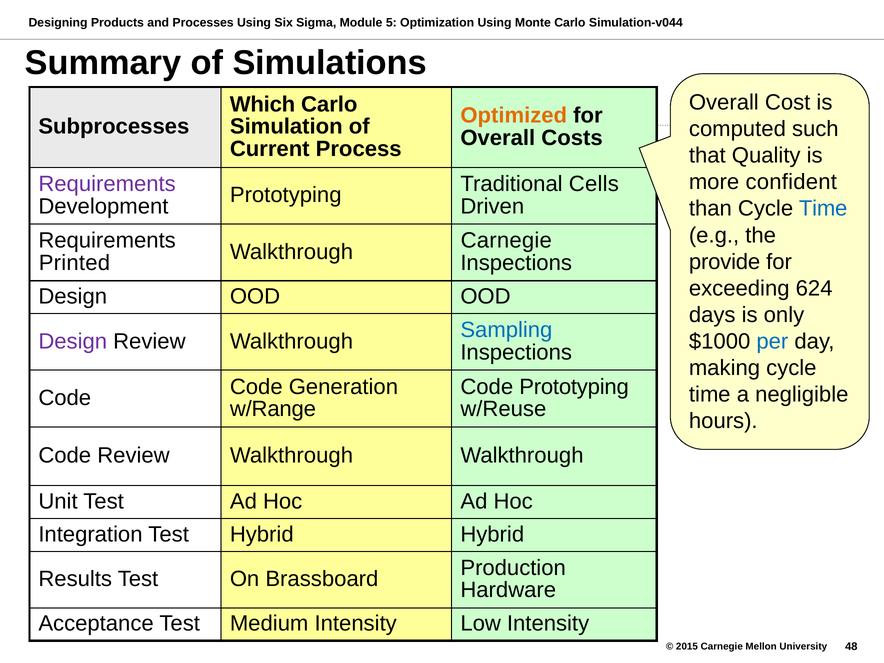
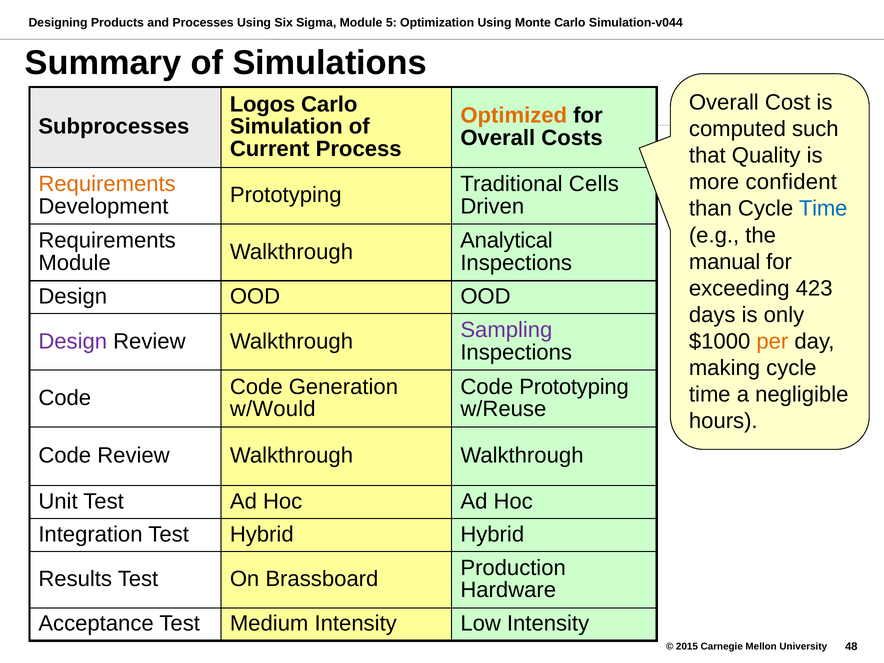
Which: Which -> Logos
Requirements at (107, 184) colour: purple -> orange
Carnegie at (506, 241): Carnegie -> Analytical
provide: provide -> manual
Printed at (74, 263): Printed -> Module
624: 624 -> 423
Sampling colour: blue -> purple
per colour: blue -> orange
w/Range: w/Range -> w/Would
